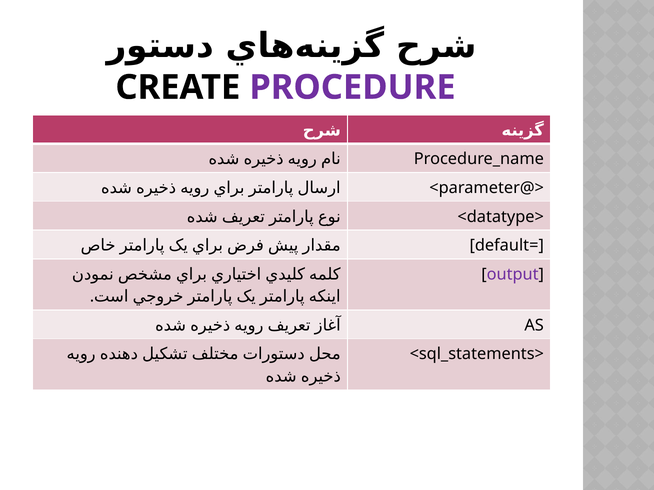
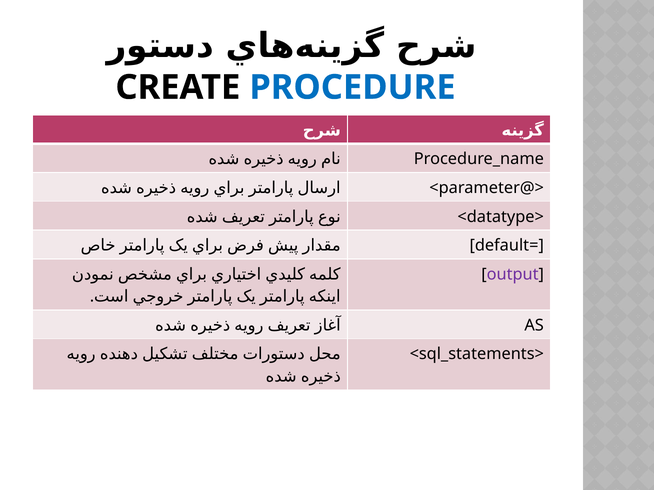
PROCEDURE colour: purple -> blue
